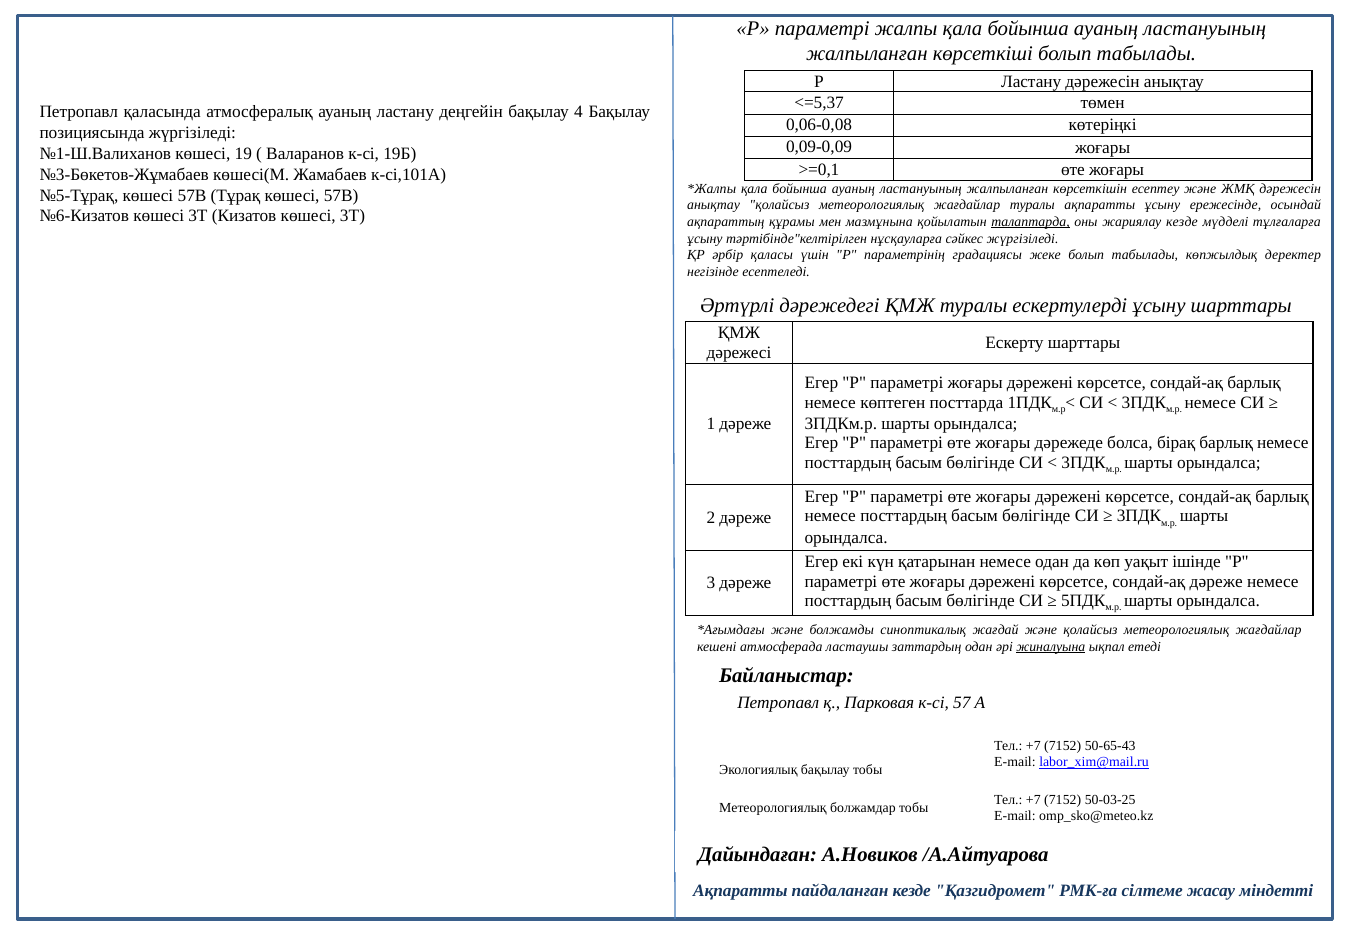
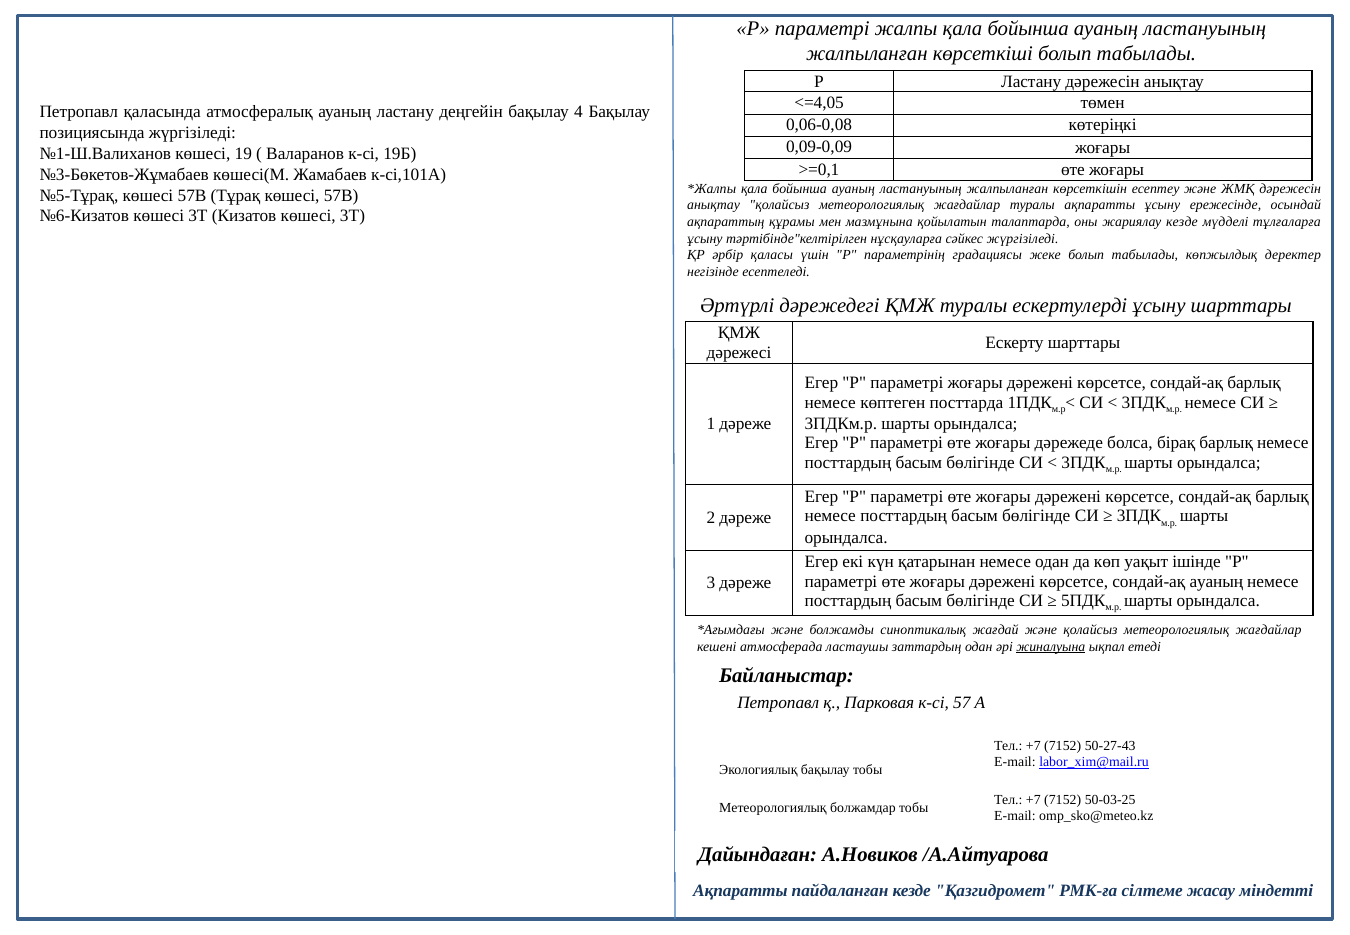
<=5,37: <=5,37 -> <=4,05
талаптарда underline: present -> none
сондай-ақ дәреже: дәреже -> ауаның
50-65-43: 50-65-43 -> 50-27-43
